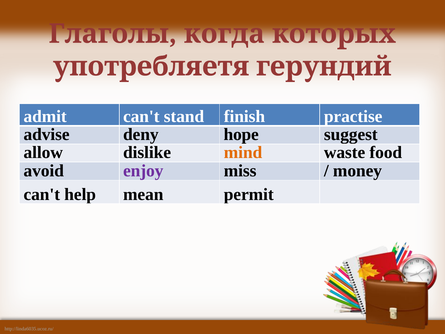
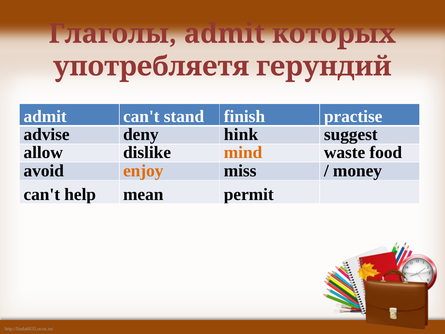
Глаголы когда: когда -> admit
hope: hope -> hink
enjoy colour: purple -> orange
